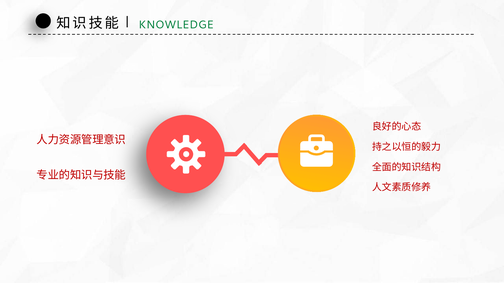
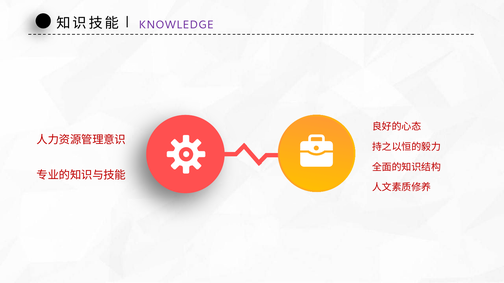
KNOWLEDGE colour: green -> purple
